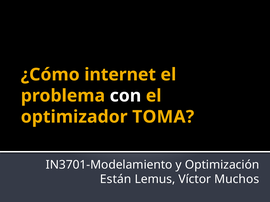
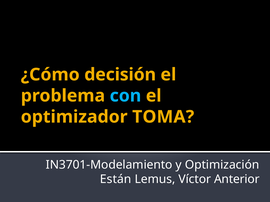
internet: internet -> decisión
con colour: white -> light blue
Muchos: Muchos -> Anterior
